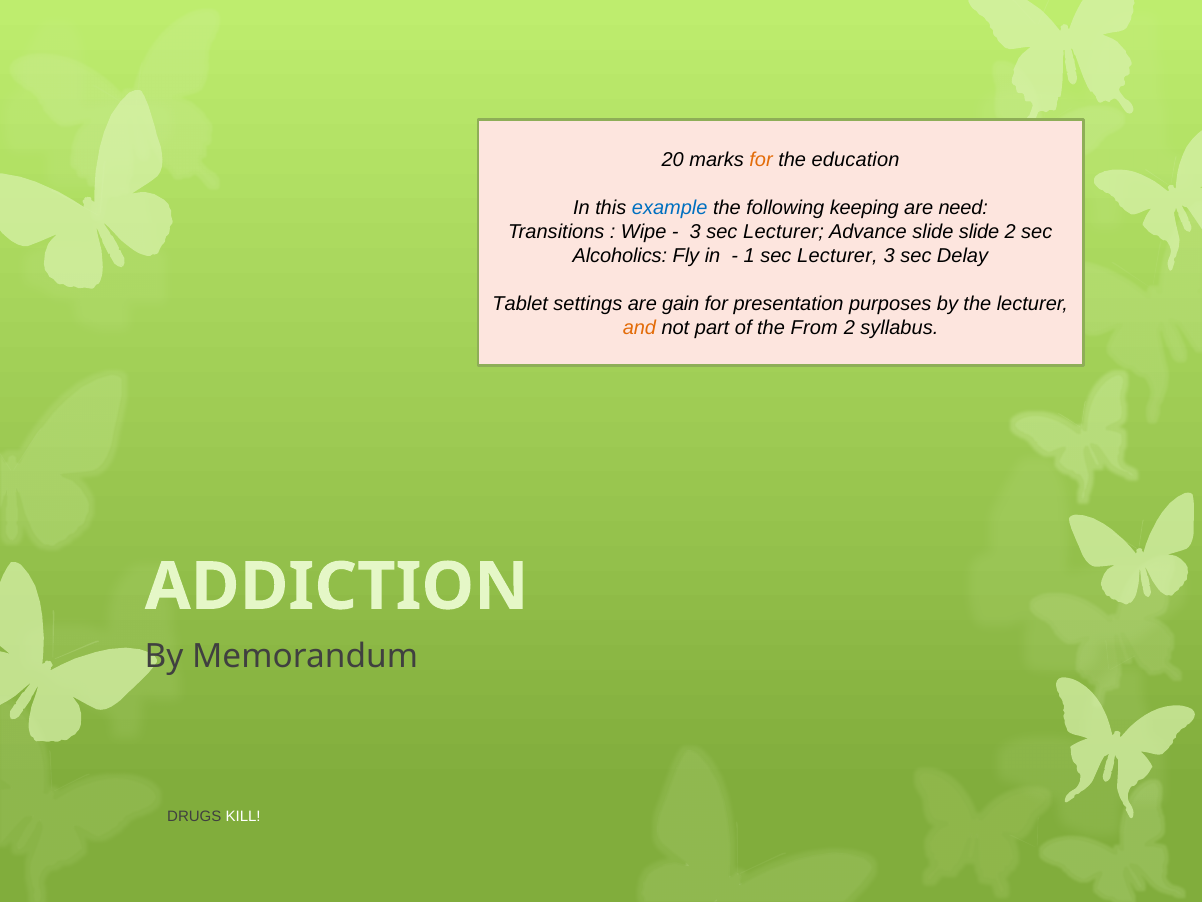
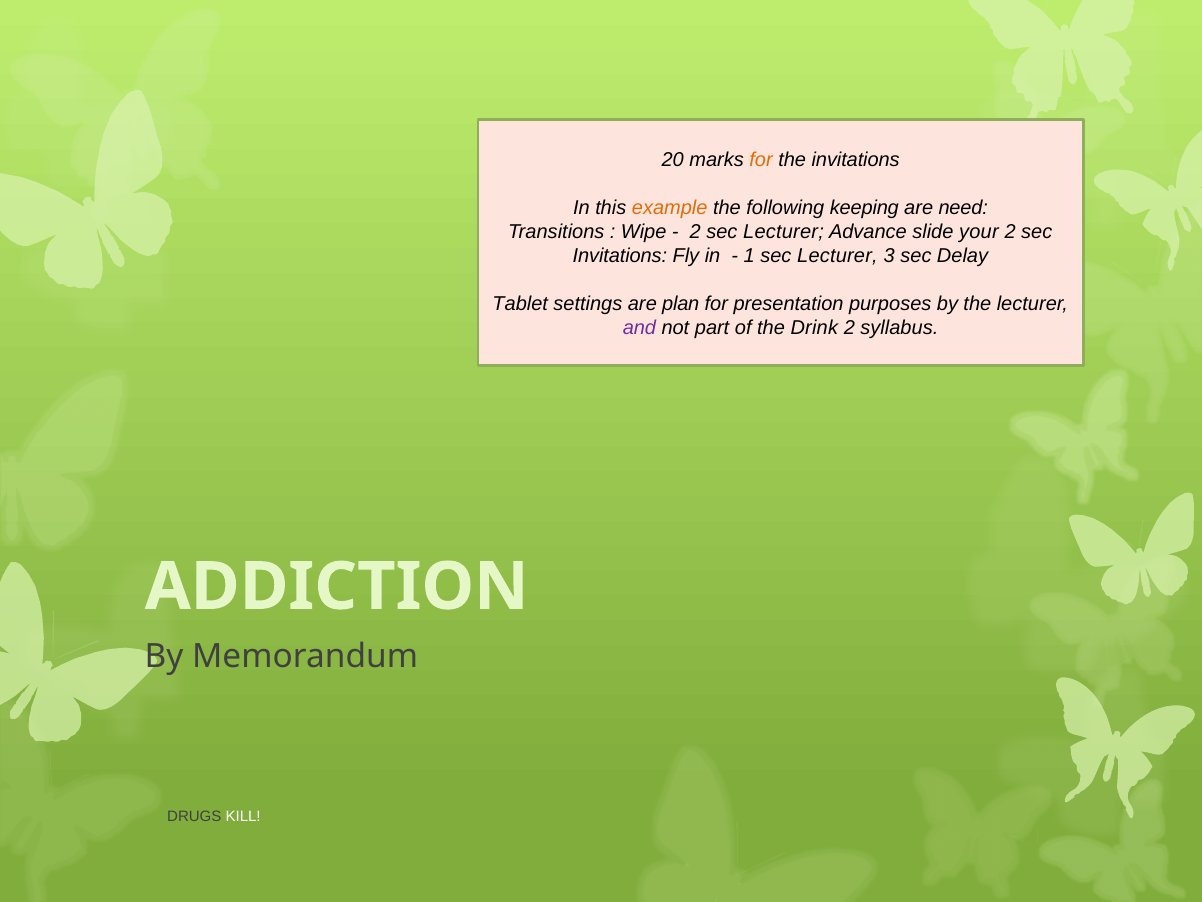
the education: education -> invitations
example colour: blue -> orange
3 at (695, 232): 3 -> 2
slide slide: slide -> your
Alcoholics at (620, 256): Alcoholics -> Invitations
gain: gain -> plan
and colour: orange -> purple
From: From -> Drink
